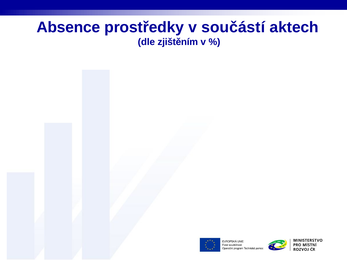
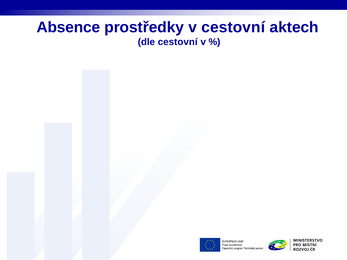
v součástí: součástí -> cestovní
dle zjištěním: zjištěním -> cestovní
